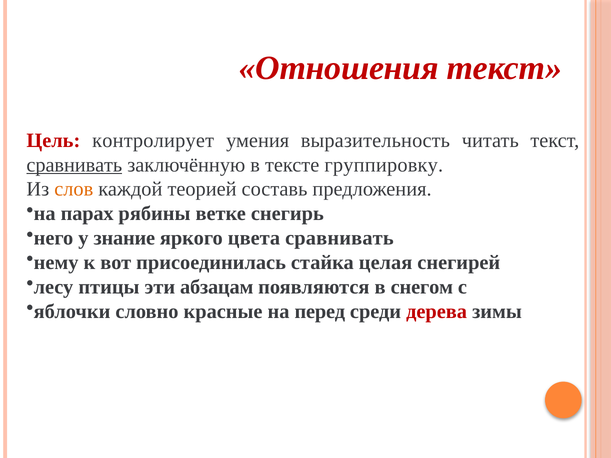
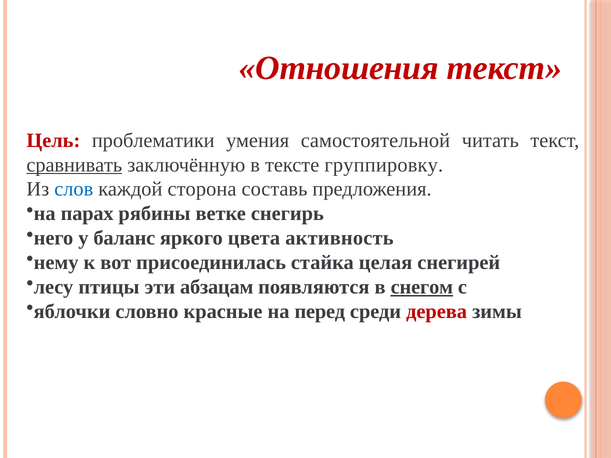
контролирует: контролирует -> проблематики
выразительность: выразительность -> самостоятельной
слов colour: orange -> blue
теорией: теорией -> сторона
знание: знание -> баланс
цвета сравнивать: сравнивать -> активность
снегом underline: none -> present
